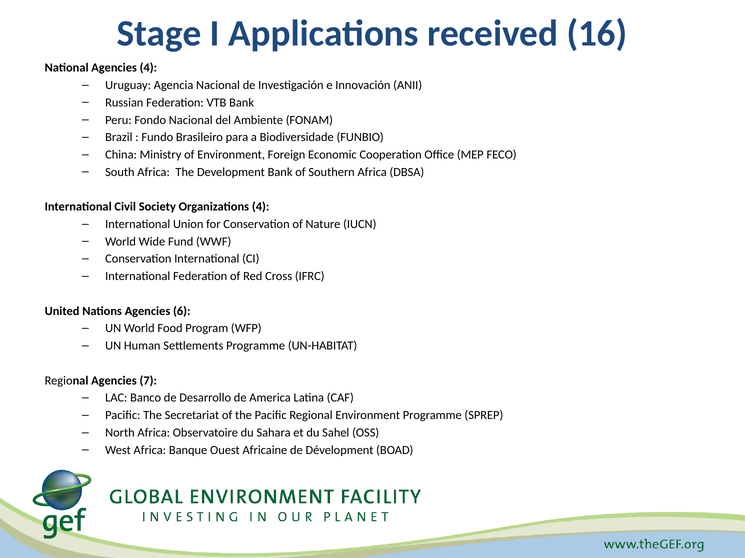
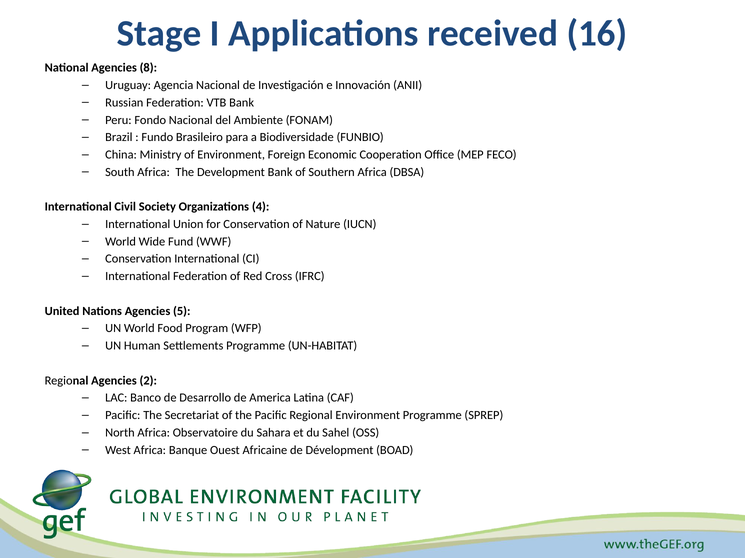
Agencies 4: 4 -> 8
6: 6 -> 5
7: 7 -> 2
